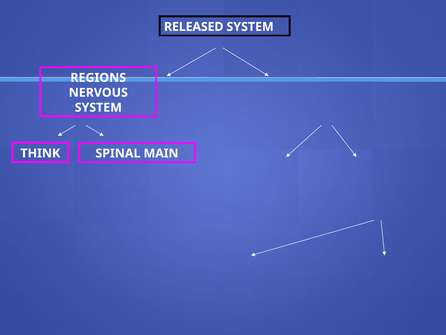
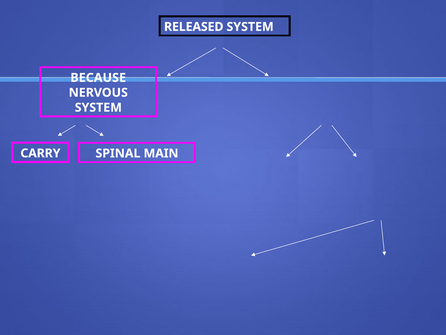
REGIONS: REGIONS -> BECAUSE
THINK: THINK -> CARRY
